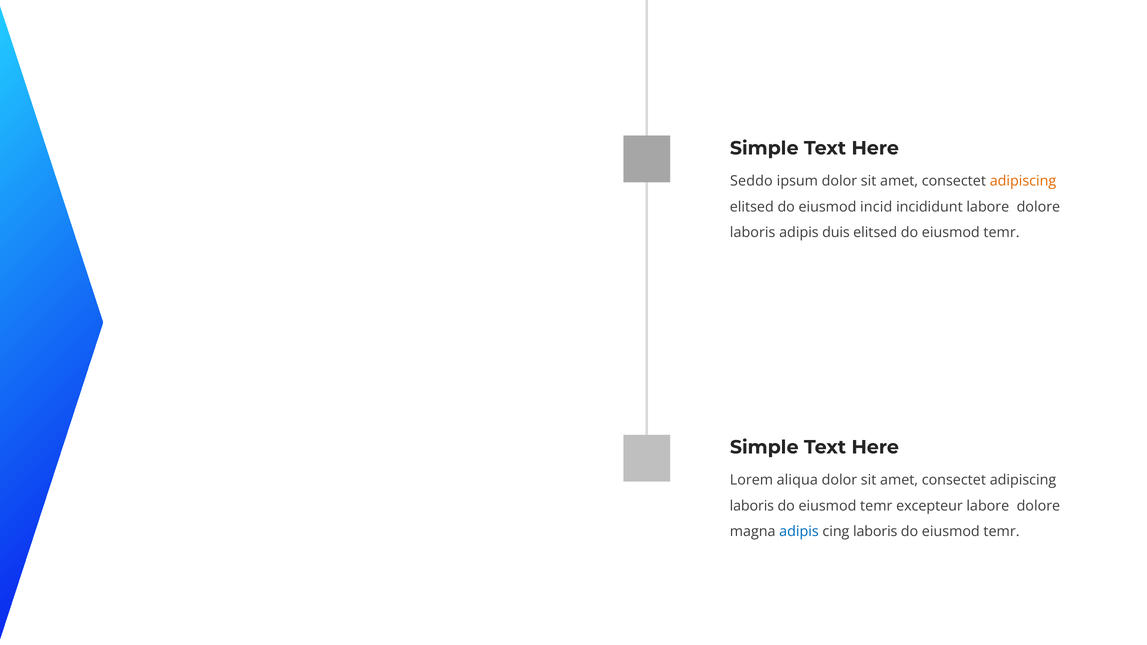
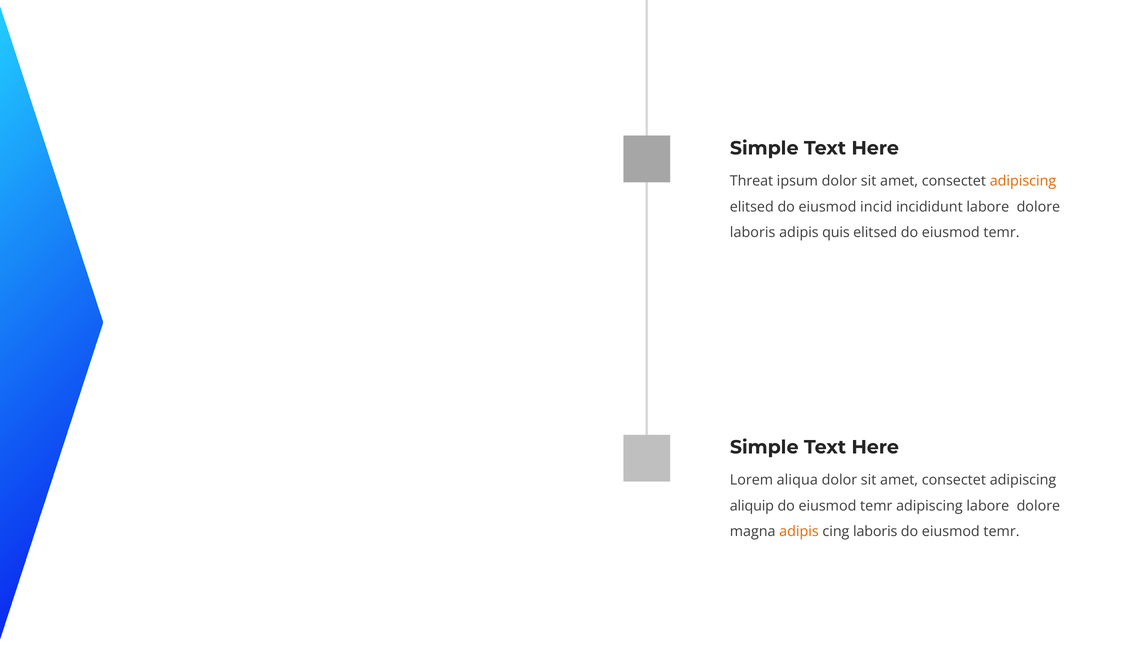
Seddo: Seddo -> Threat
duis: duis -> quis
laboris at (752, 506): laboris -> aliquip
temr excepteur: excepteur -> adipiscing
adipis at (799, 532) colour: blue -> orange
